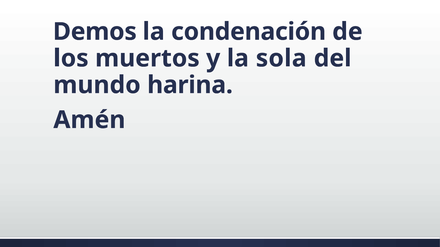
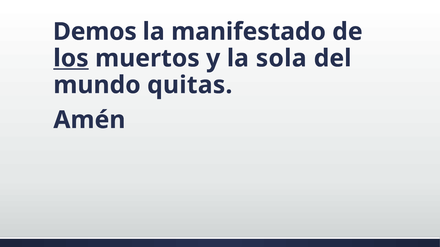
condenación: condenación -> manifestado
los underline: none -> present
harina: harina -> quitas
